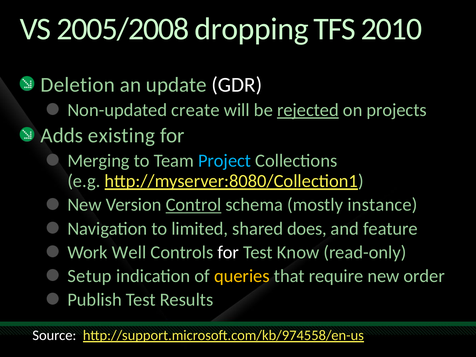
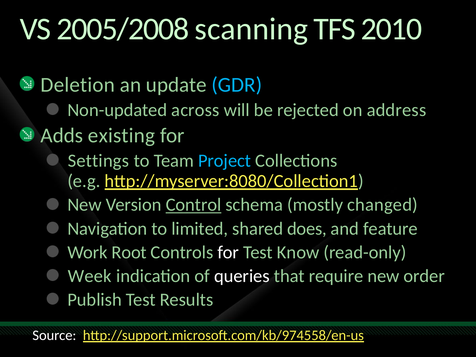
dropping: dropping -> scanning
GDR colour: white -> light blue
create: create -> across
rejected underline: present -> none
projects: projects -> address
Merging: Merging -> Settings
instance: instance -> changed
Well: Well -> Root
Setup: Setup -> Week
queries colour: yellow -> white
